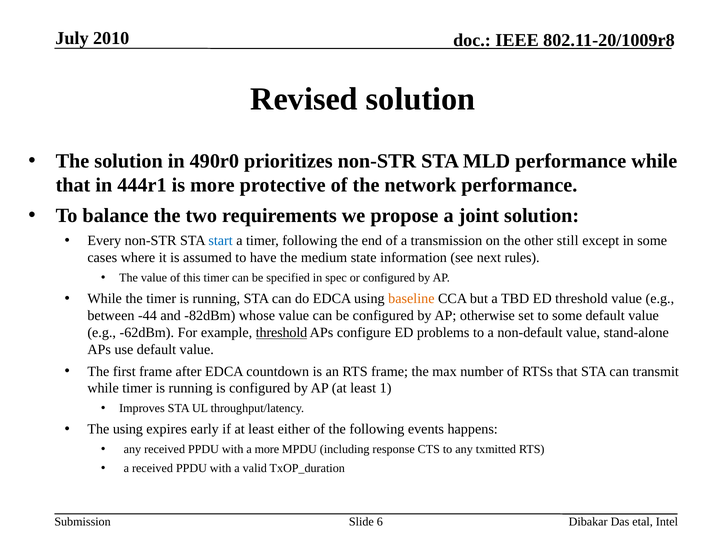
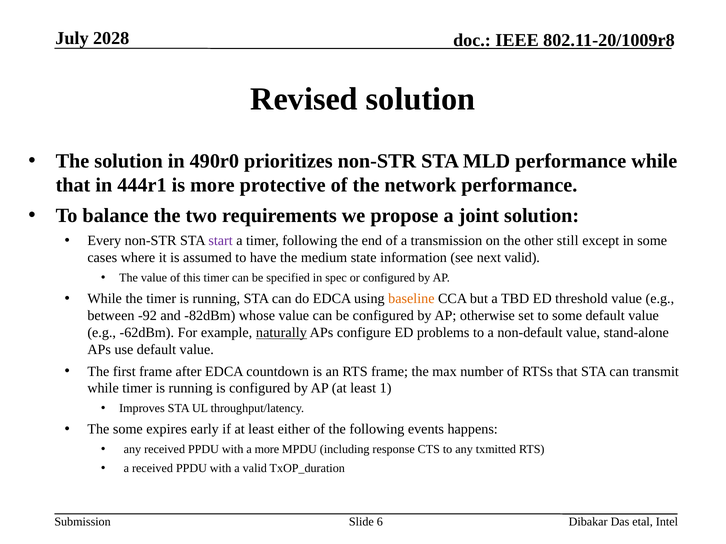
2010: 2010 -> 2028
start colour: blue -> purple
next rules: rules -> valid
-44: -44 -> -92
example threshold: threshold -> naturally
The using: using -> some
